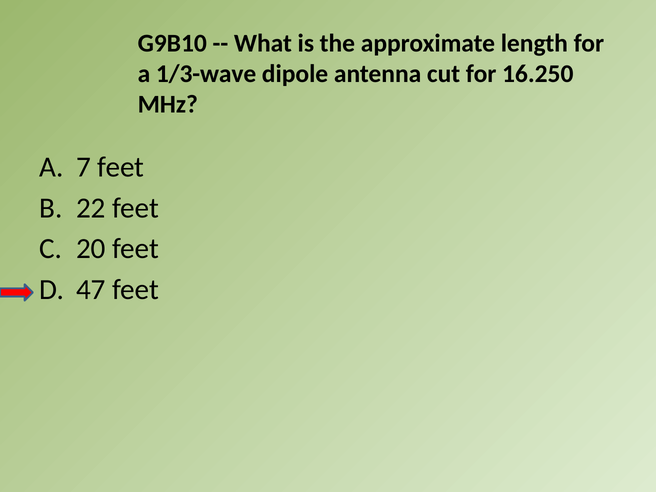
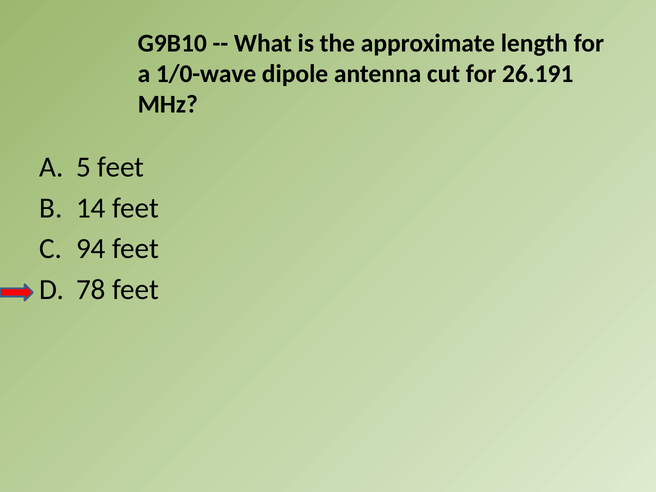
1/3-wave: 1/3-wave -> 1/0-wave
16.250: 16.250 -> 26.191
7: 7 -> 5
22: 22 -> 14
20: 20 -> 94
47: 47 -> 78
